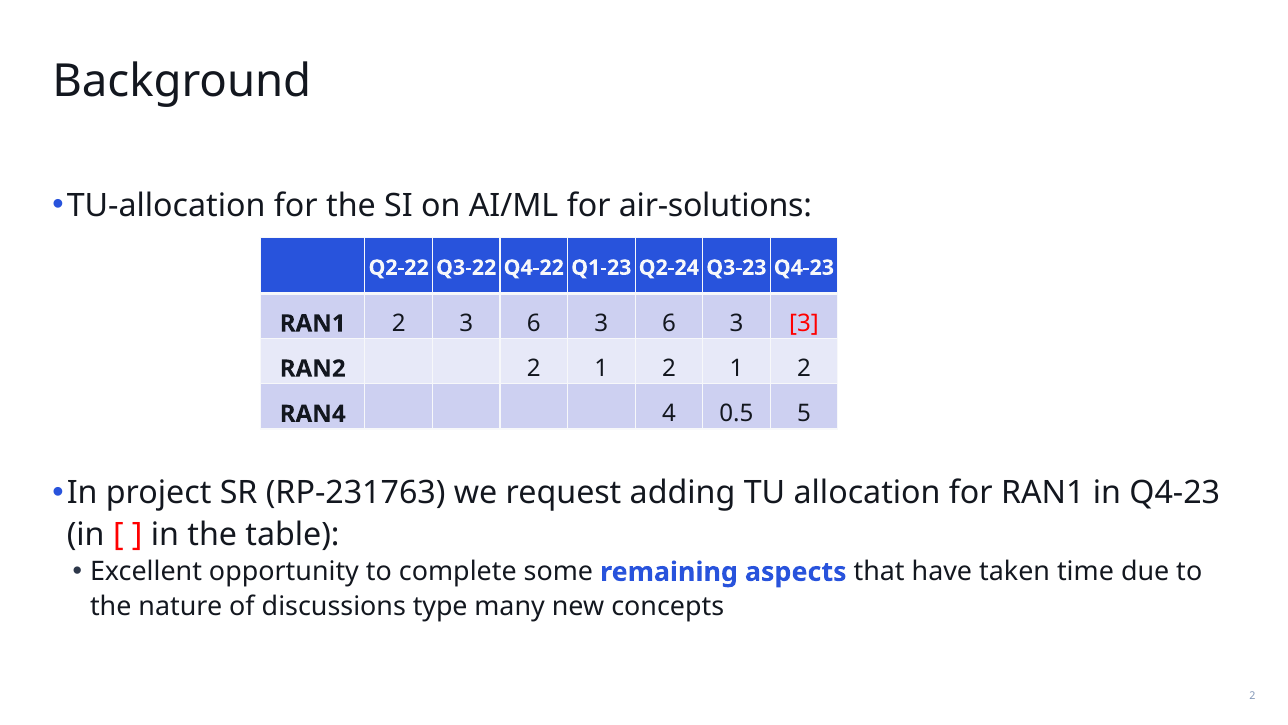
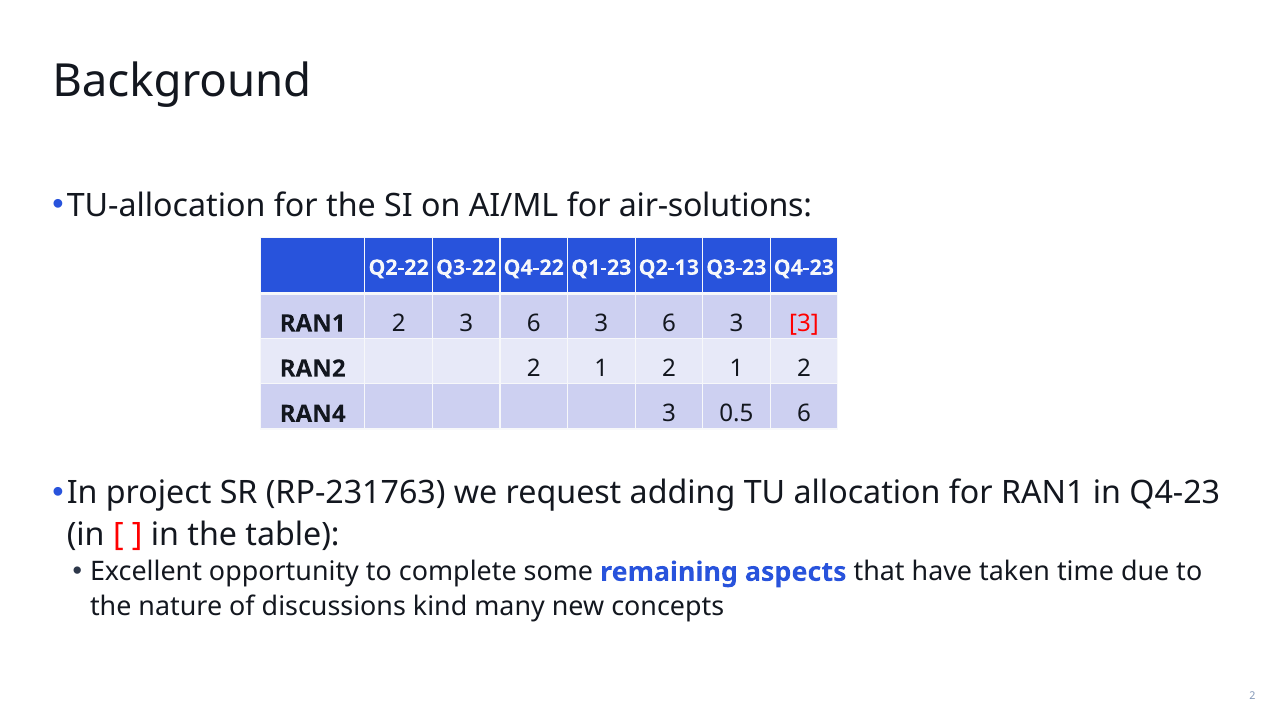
Q2-24: Q2-24 -> Q2-13
RAN4 4: 4 -> 3
0.5 5: 5 -> 6
type: type -> kind
